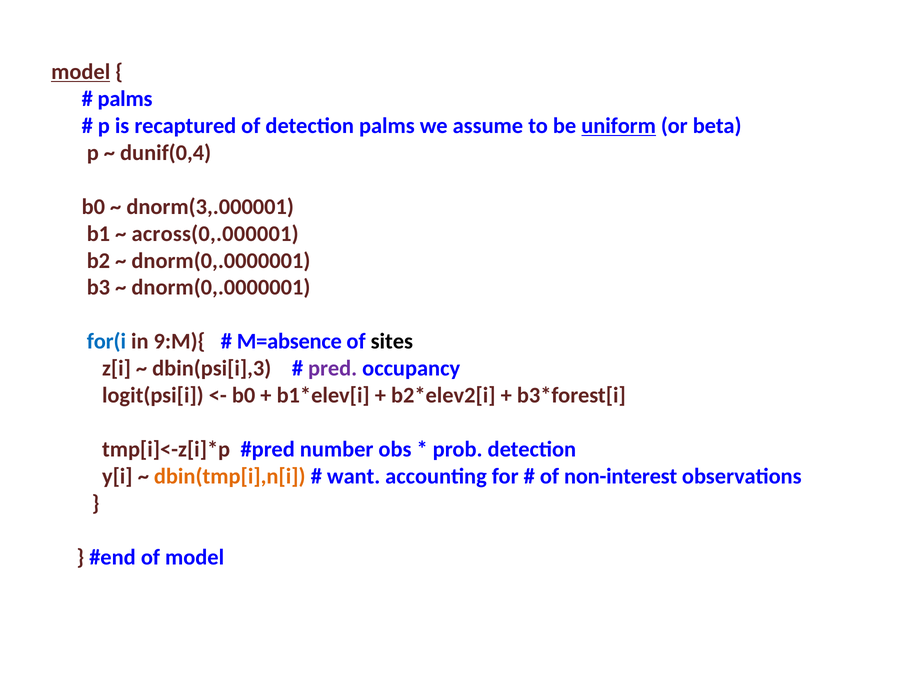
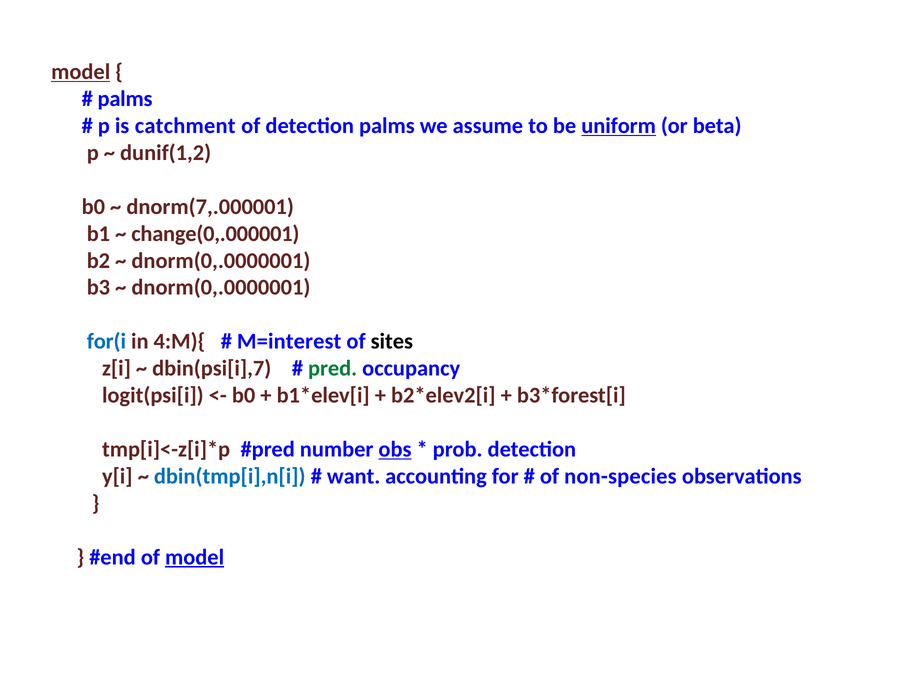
recaptured: recaptured -> catchment
dunif(0,4: dunif(0,4 -> dunif(1,2
dnorm(3,.000001: dnorm(3,.000001 -> dnorm(7,.000001
across(0,.000001: across(0,.000001 -> change(0,.000001
9:M){: 9:M){ -> 4:M){
M=absence: M=absence -> M=interest
dbin(psi[i],3: dbin(psi[i],3 -> dbin(psi[i],7
pred colour: purple -> green
obs underline: none -> present
dbin(tmp[i],n[i colour: orange -> blue
non-interest: non-interest -> non-species
model at (195, 557) underline: none -> present
